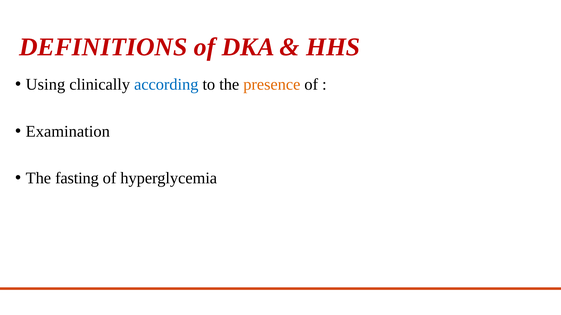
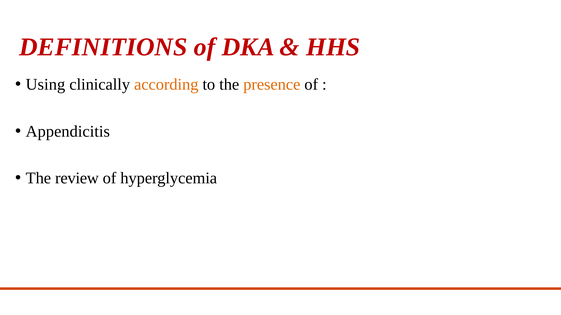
according colour: blue -> orange
Examination: Examination -> Appendicitis
fasting: fasting -> review
